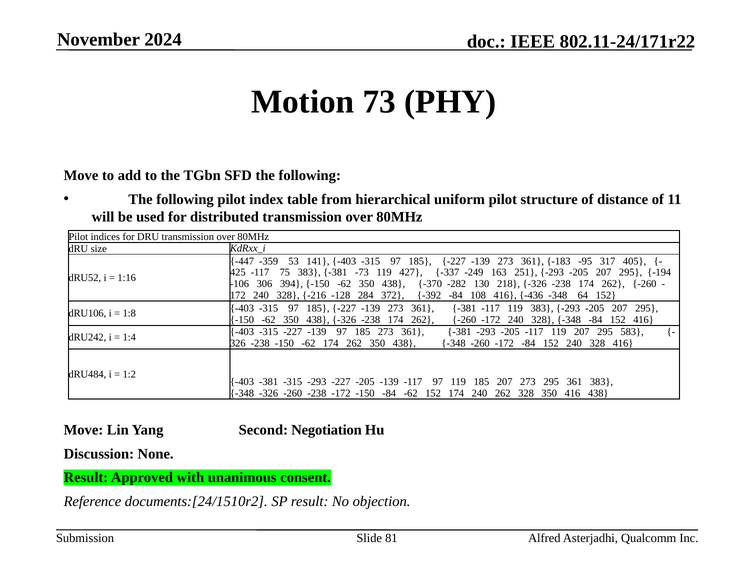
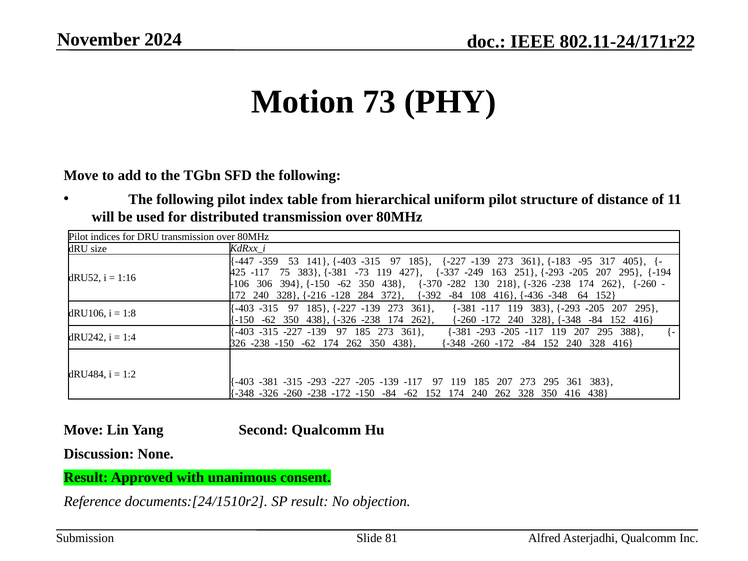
583: 583 -> 388
Second Negotiation: Negotiation -> Qualcomm
